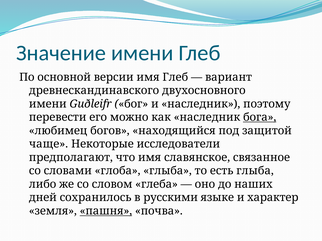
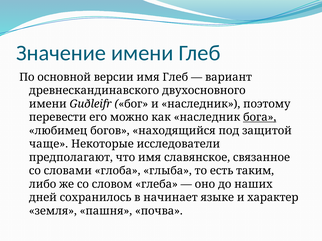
есть глыба: глыба -> таким
русскими: русскими -> начинает
пашня underline: present -> none
